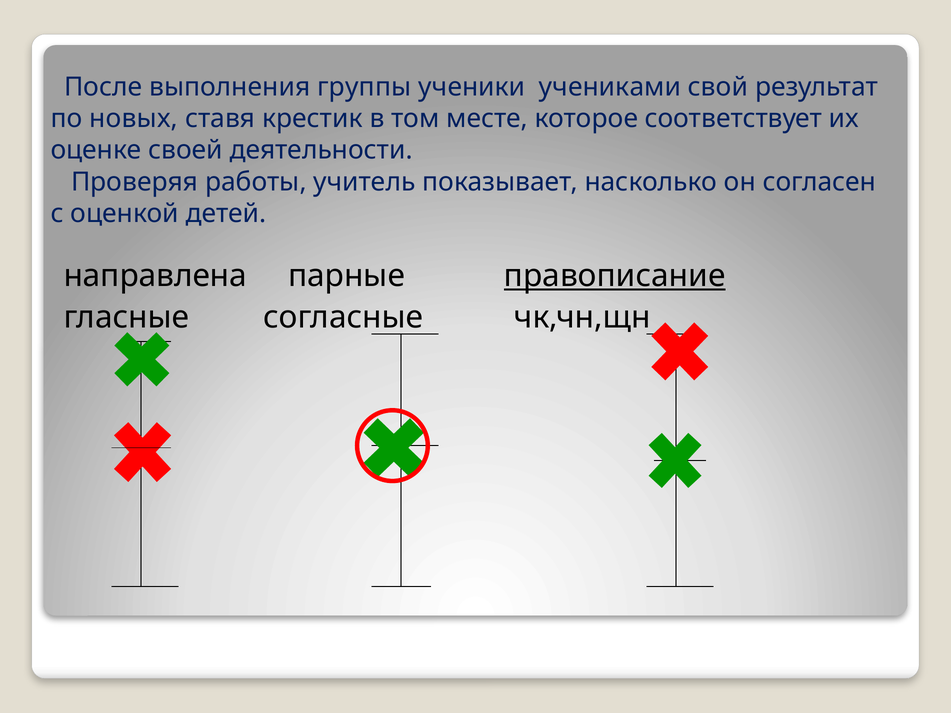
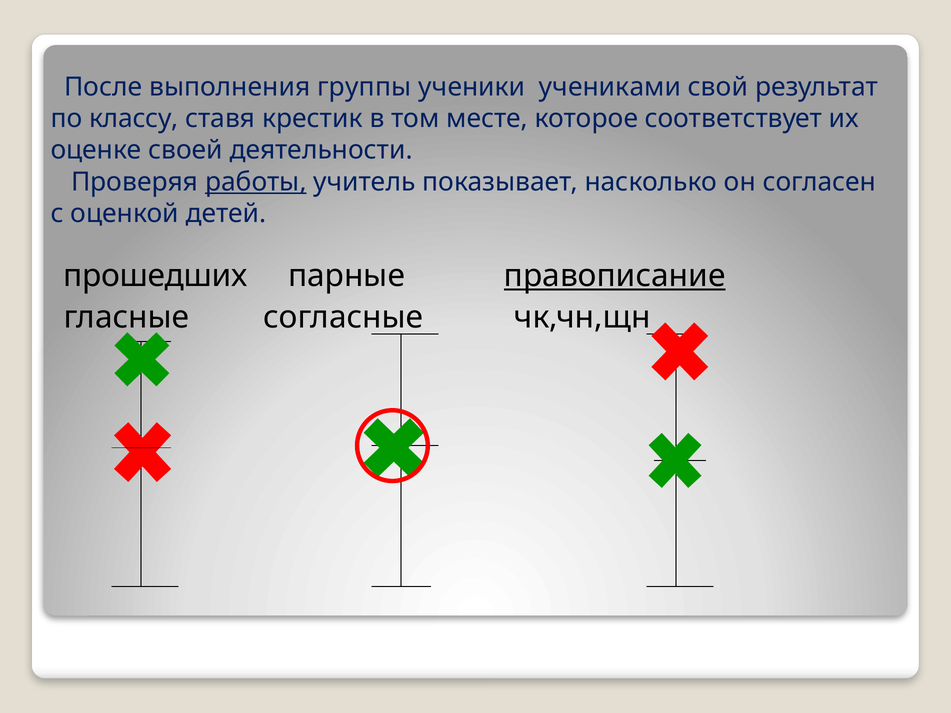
новых: новых -> классу
работы underline: none -> present
направлена: направлена -> прошедших
